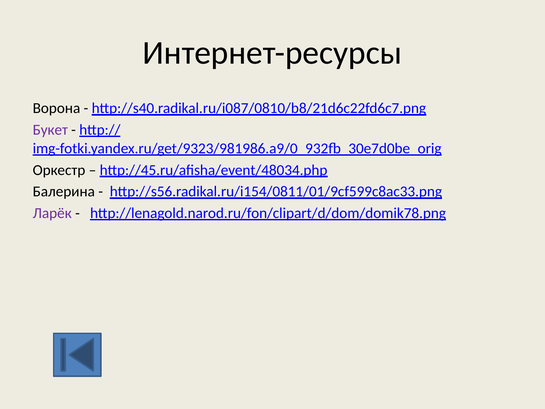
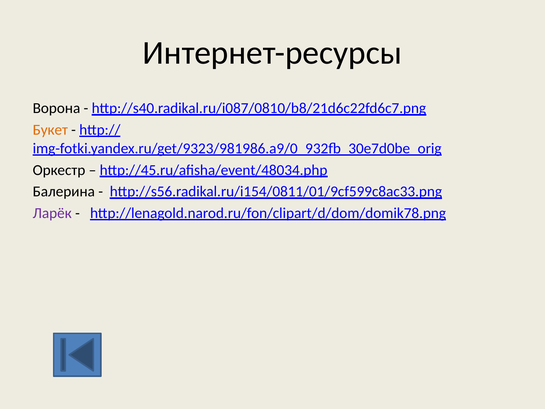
Букет colour: purple -> orange
